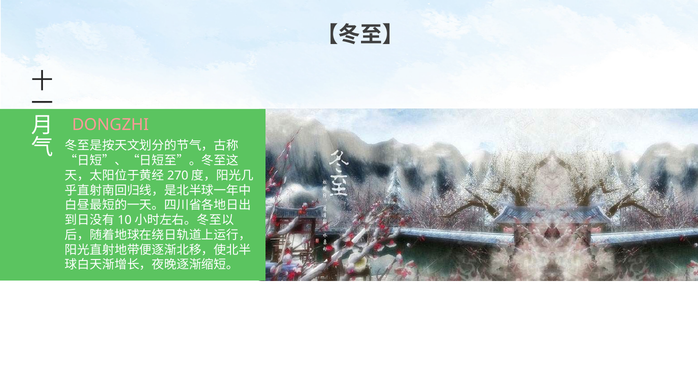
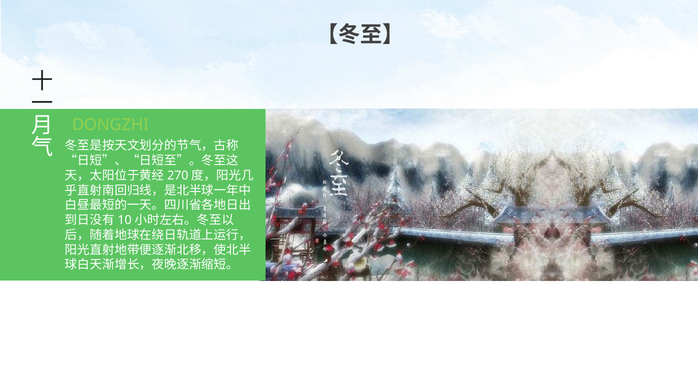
DONGZHI colour: pink -> light green
